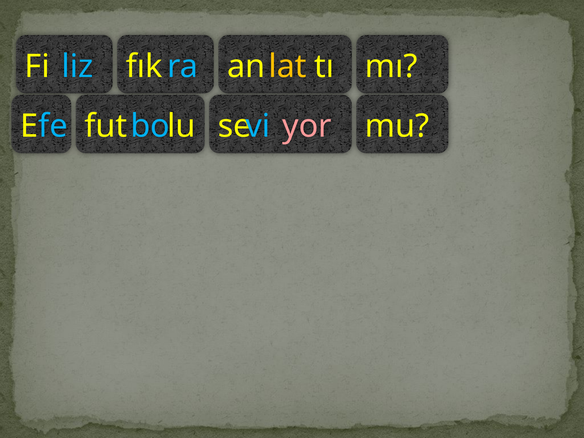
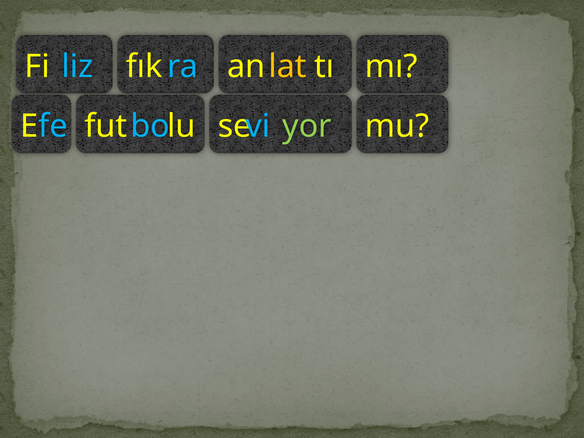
yor colour: pink -> light green
